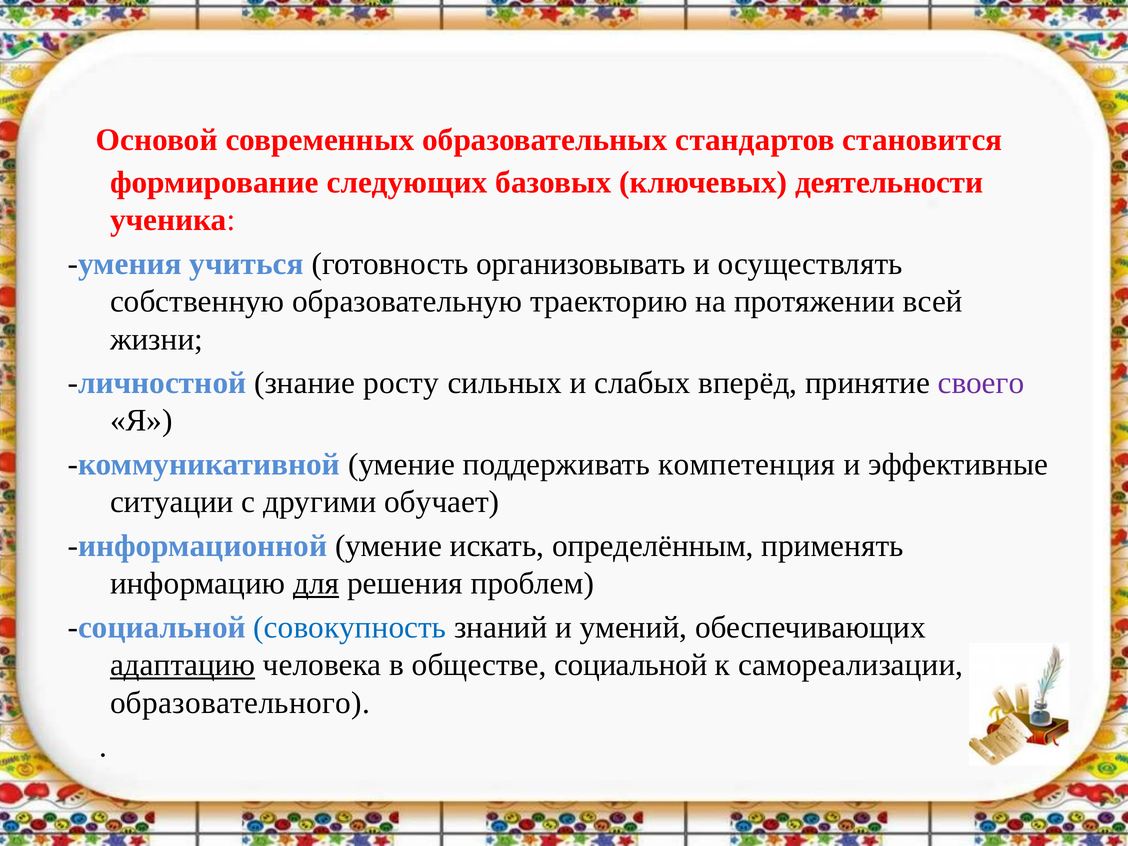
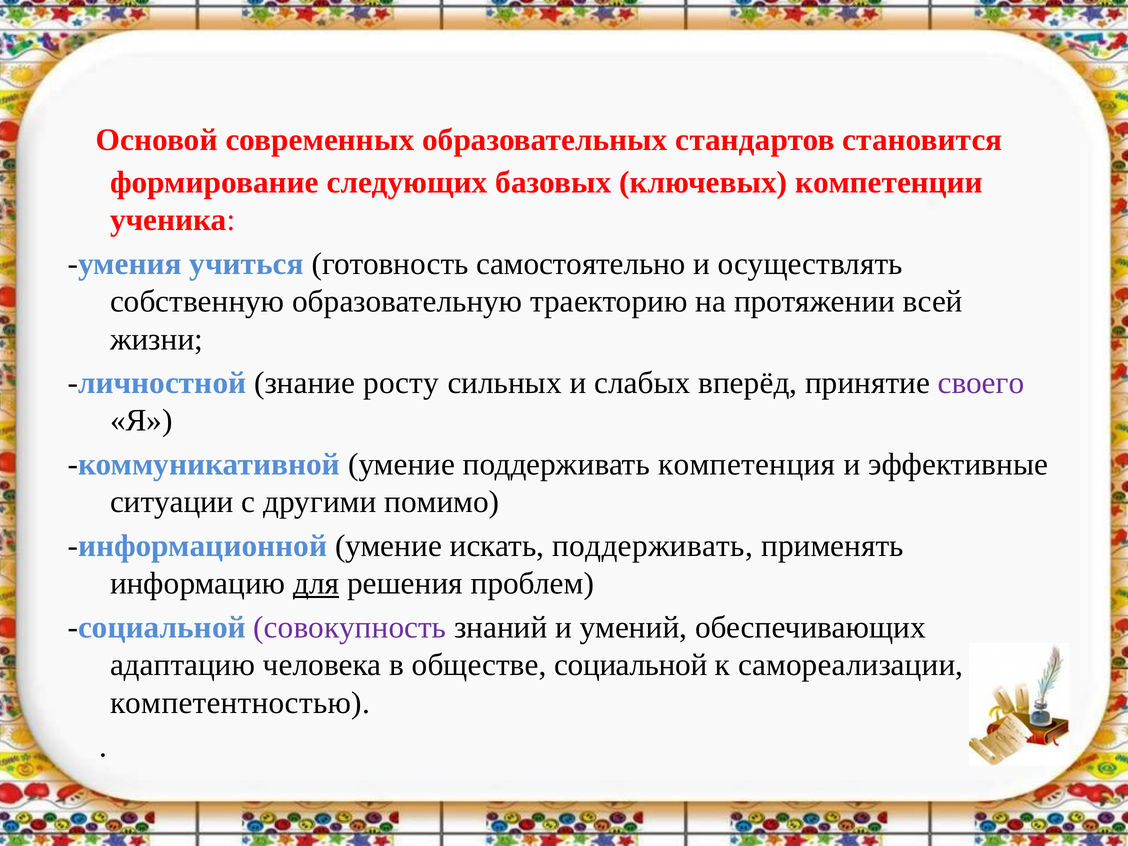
деятельности: деятельности -> компетенции
организовывать: организовывать -> самостоятельно
обучает: обучает -> помимо
искать определённым: определённым -> поддерживать
совокупность colour: blue -> purple
адаптацию underline: present -> none
образовательного: образовательного -> компетентностью
